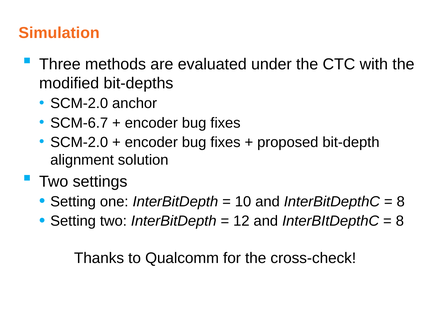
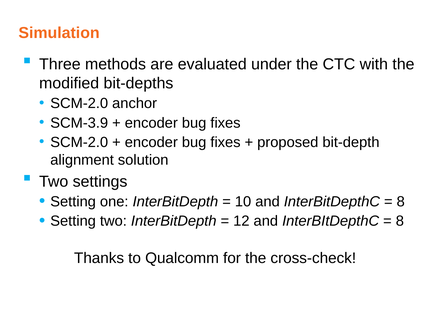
SCM-6.7: SCM-6.7 -> SCM-3.9
